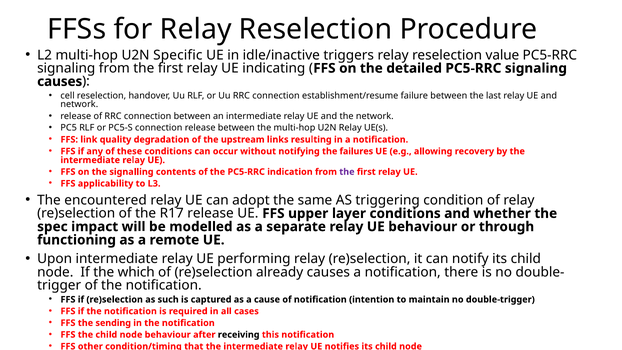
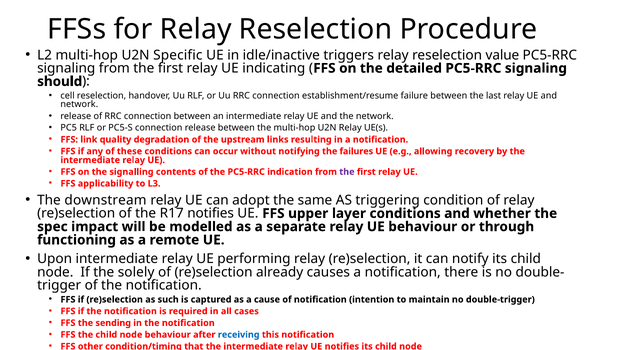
causes at (60, 81): causes -> should
encountered: encountered -> downstream
R17 release: release -> notifies
which: which -> solely
receiving colour: black -> blue
